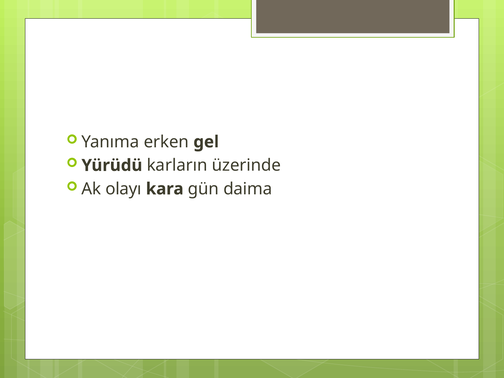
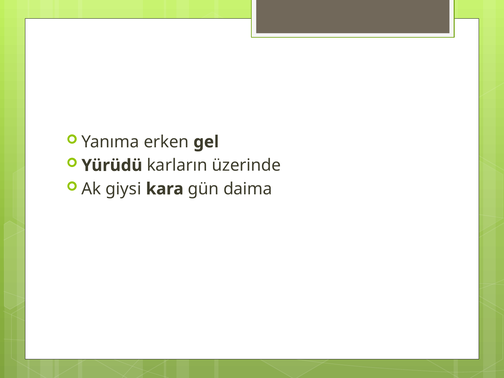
olayı: olayı -> giysi
